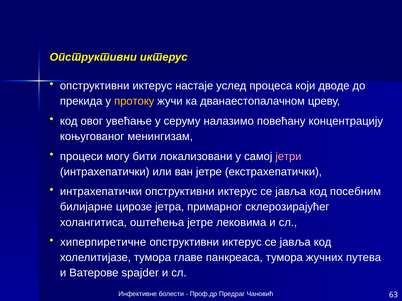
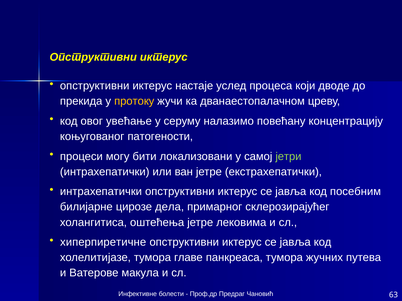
менингизам: менингизам -> патогености
јетри colour: pink -> light green
јетра: јетра -> дела
spajder: spajder -> макула
